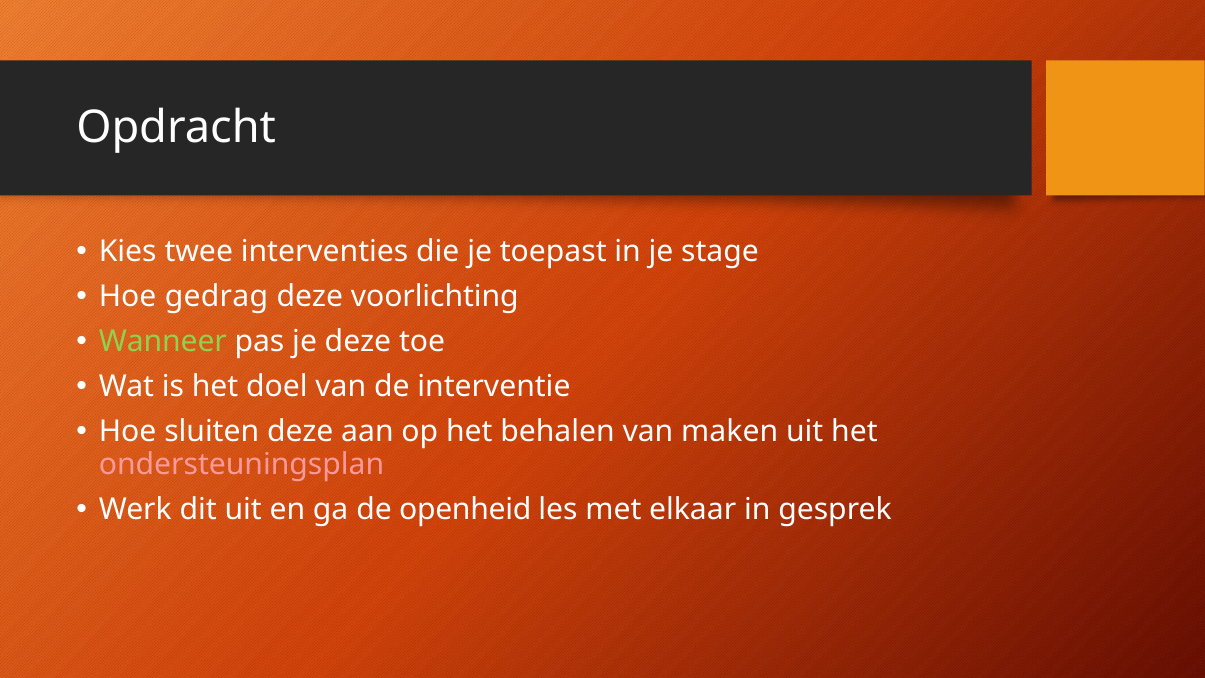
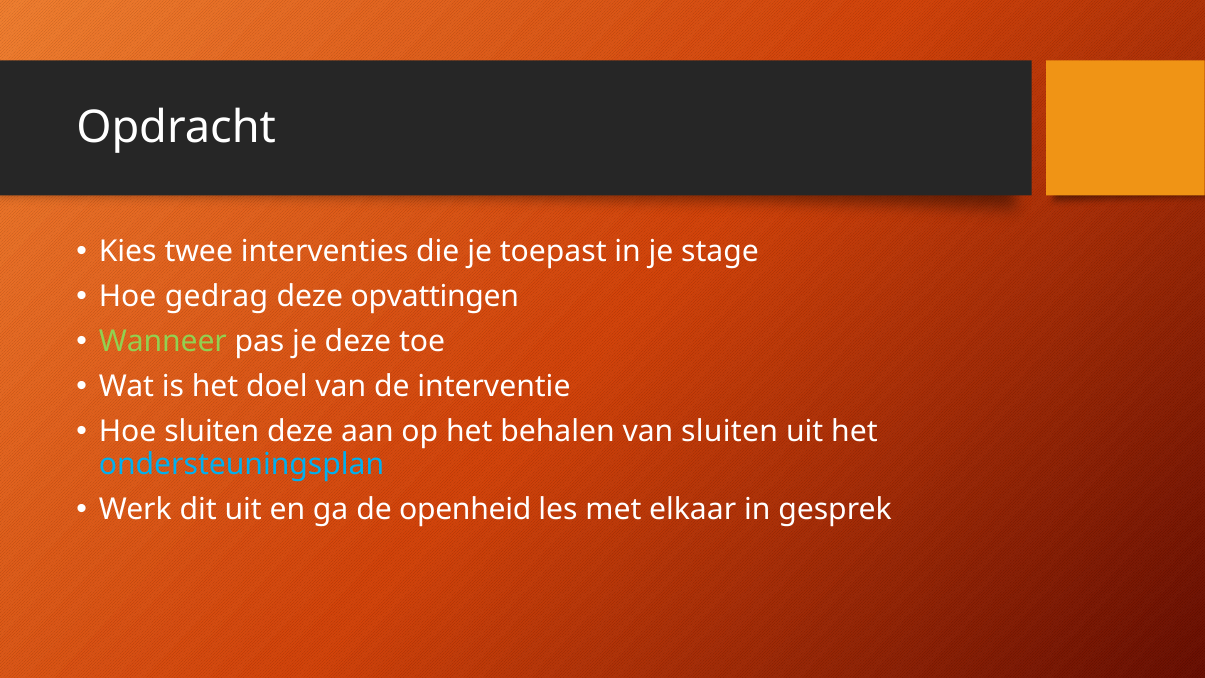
voorlichting: voorlichting -> opvattingen
van maken: maken -> sluiten
ondersteuningsplan colour: pink -> light blue
